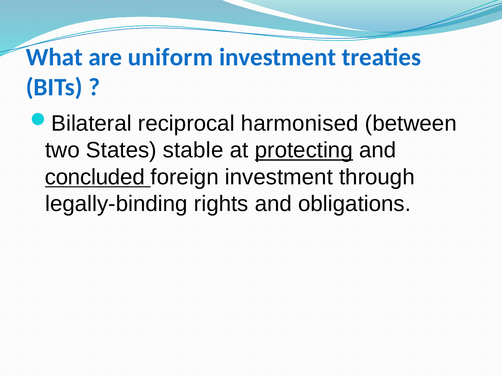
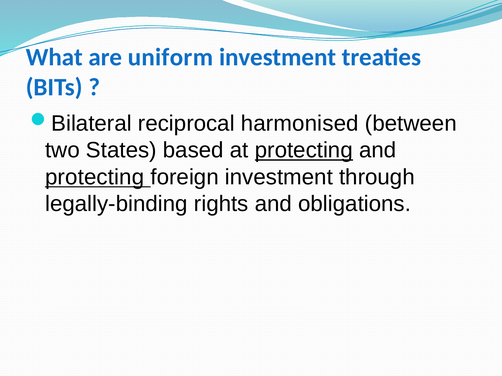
stable: stable -> based
concluded at (95, 177): concluded -> protecting
